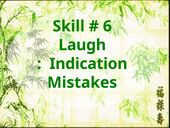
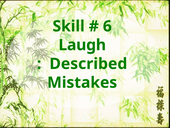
Indication: Indication -> Described
